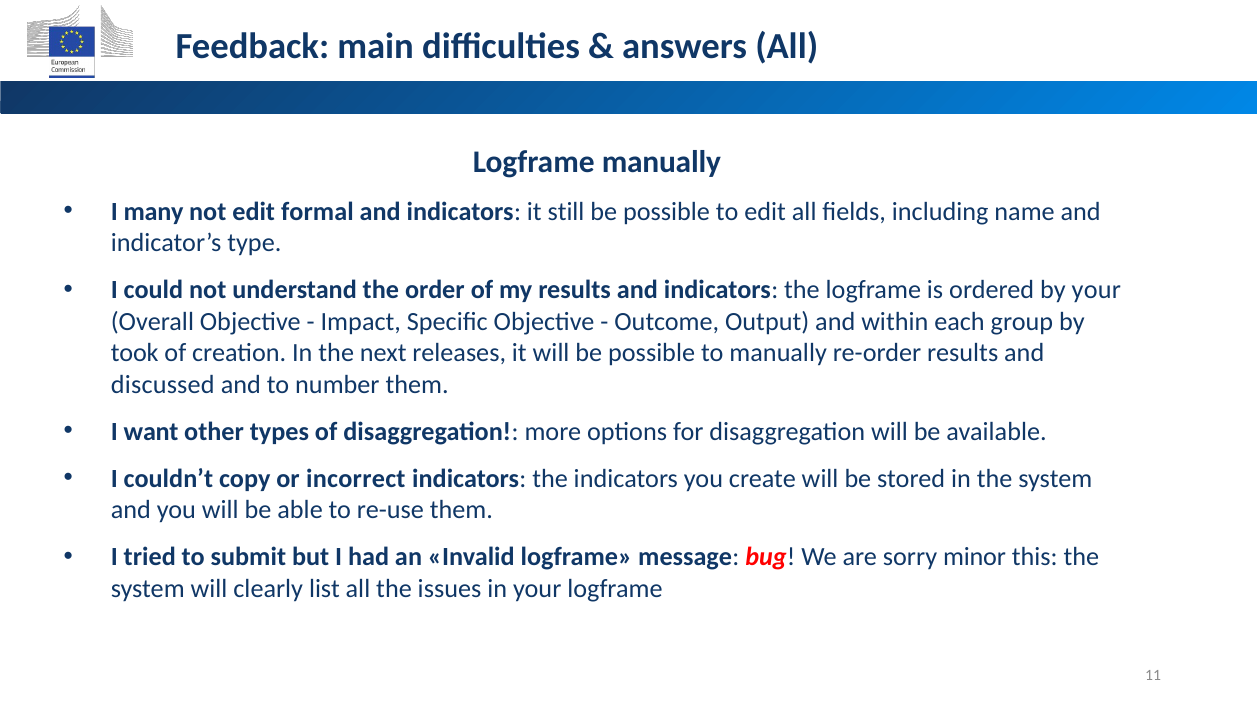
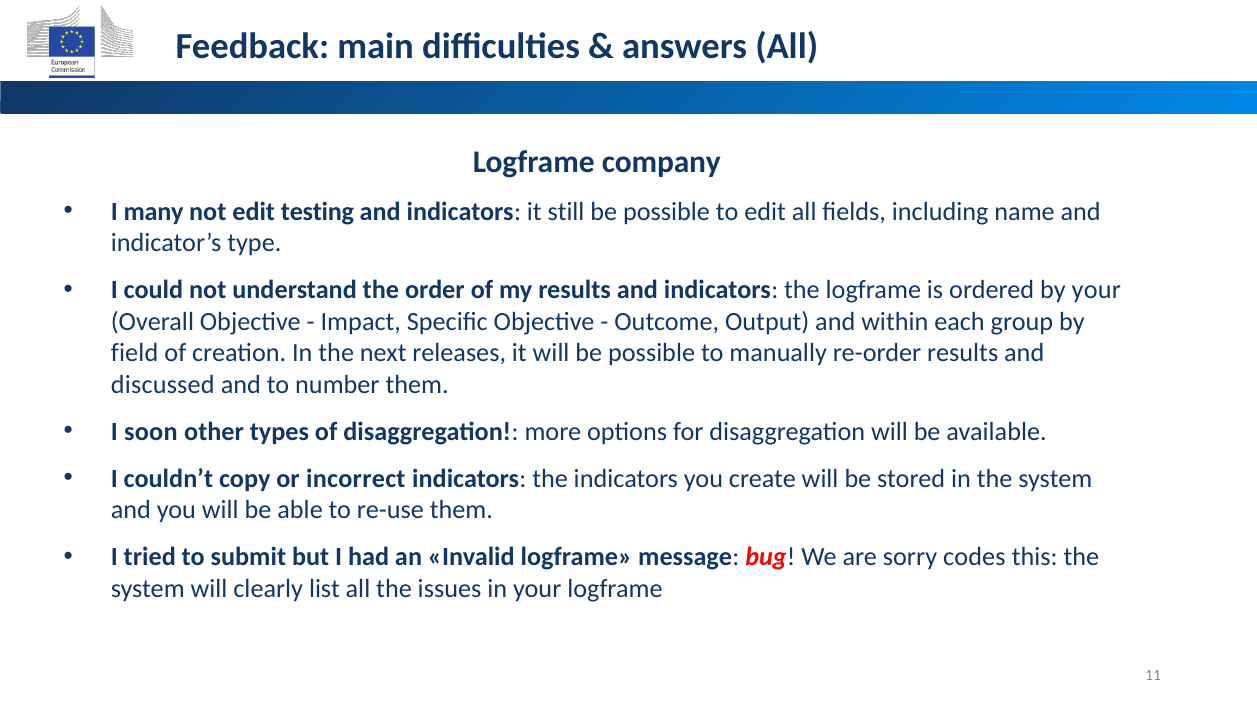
Logframe manually: manually -> company
formal: formal -> testing
took: took -> field
want: want -> soon
minor: minor -> codes
